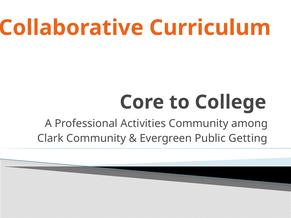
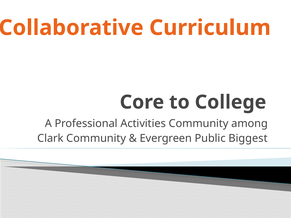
Getting: Getting -> Biggest
